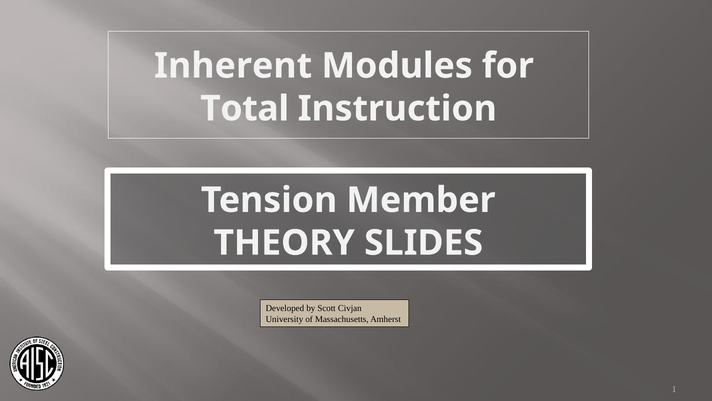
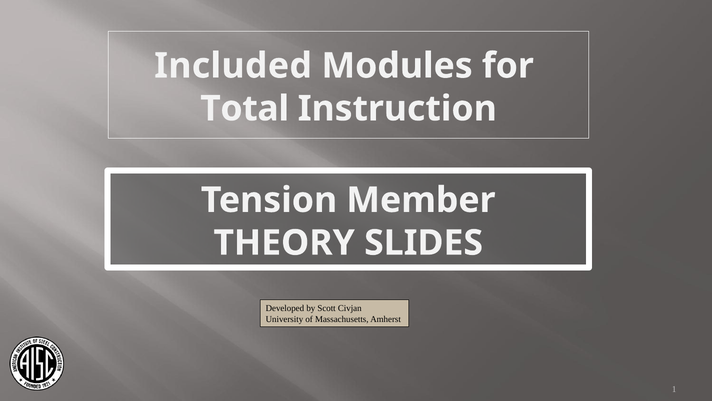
Inherent: Inherent -> Included
